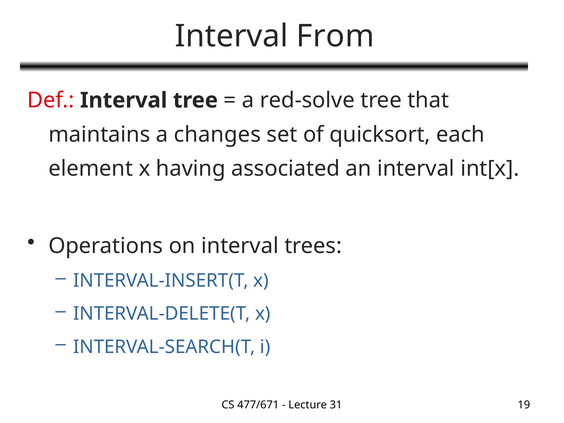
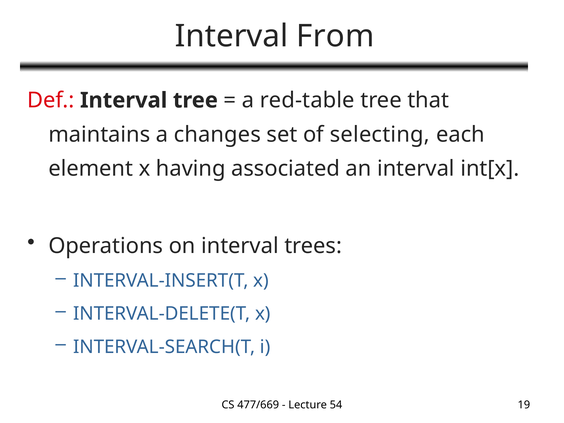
red-solve: red-solve -> red-table
quicksort: quicksort -> selecting
477/671: 477/671 -> 477/669
31: 31 -> 54
